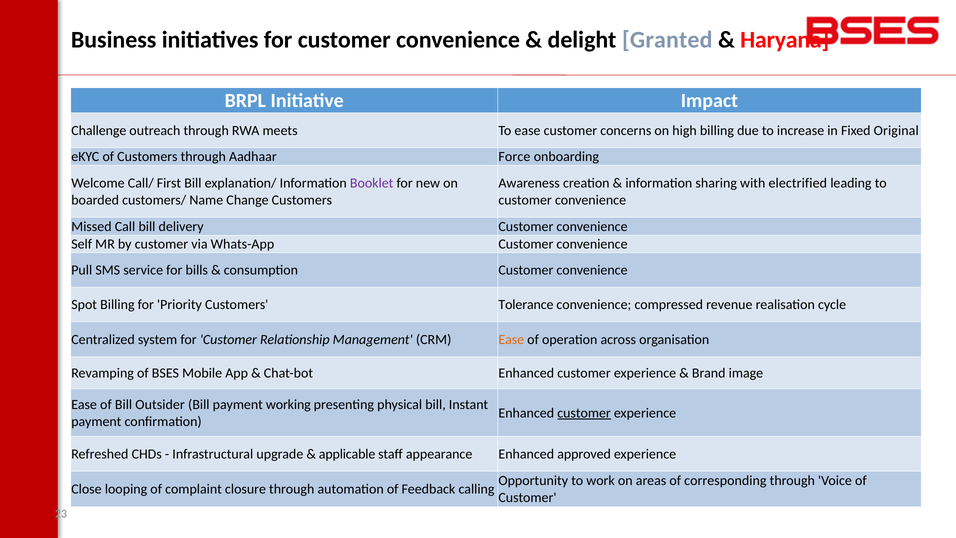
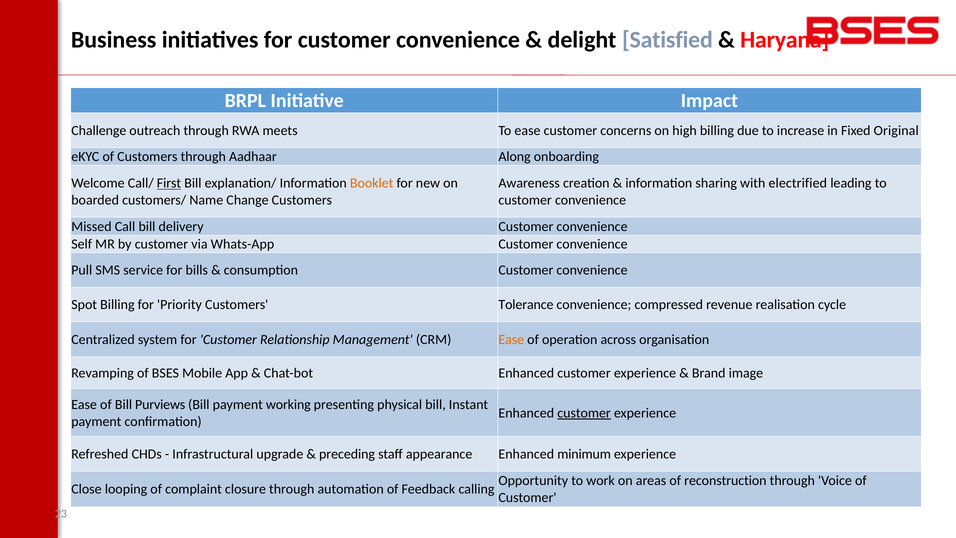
Granted: Granted -> Satisfied
Force: Force -> Along
First underline: none -> present
Booklet colour: purple -> orange
Outsider: Outsider -> Purviews
applicable: applicable -> preceding
approved: approved -> minimum
corresponding: corresponding -> reconstruction
